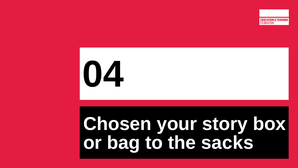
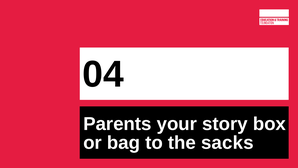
Chosen: Chosen -> Parents
